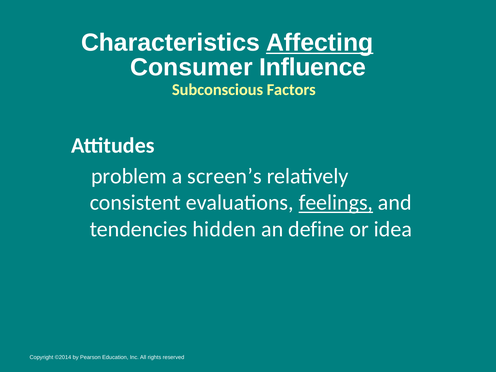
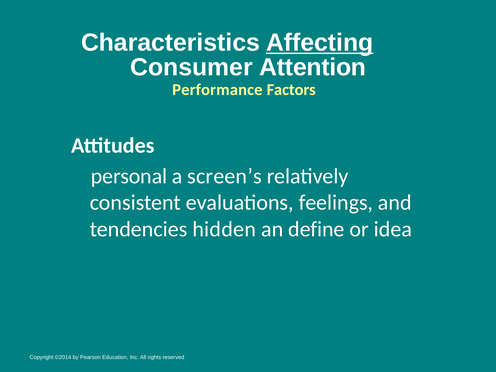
Influence: Influence -> Attention
Subconscious: Subconscious -> Performance
problem: problem -> personal
feelings underline: present -> none
